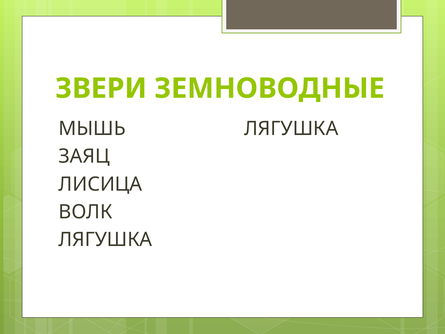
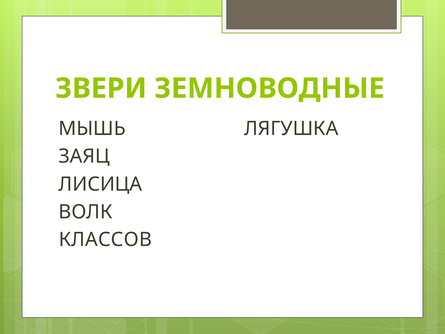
ЛЯГУШКА at (105, 239): ЛЯГУШКА -> КЛАССОВ
